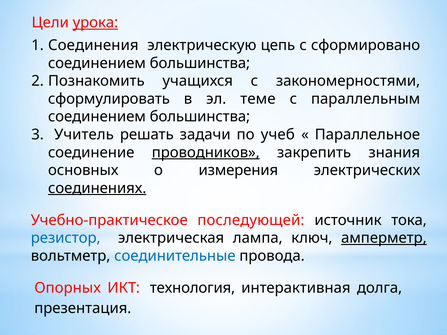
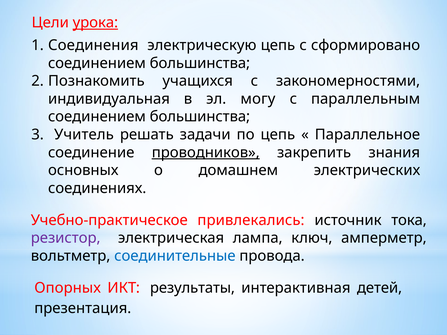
сформулировать: сформулировать -> индивидуальная
теме: теме -> могу
по учеб: учеб -> цепь
измерения: измерения -> домашнем
соединениях underline: present -> none
последующей: последующей -> привлекались
резистор colour: blue -> purple
амперметр underline: present -> none
технология: технология -> результаты
долга: долга -> детей
